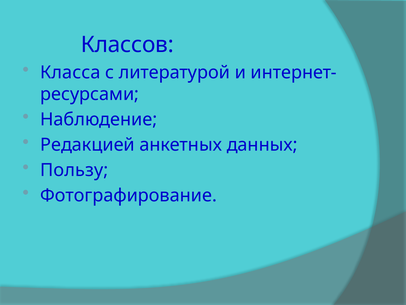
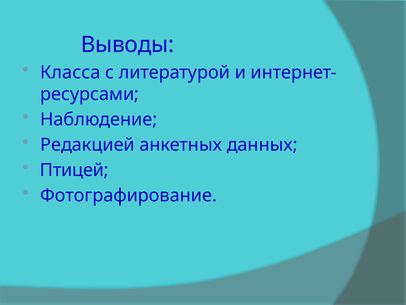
Классов: Классов -> Выводы
Пользу: Пользу -> Птицей
